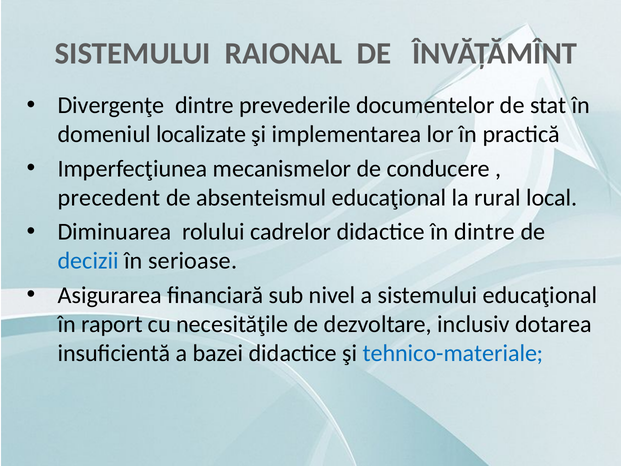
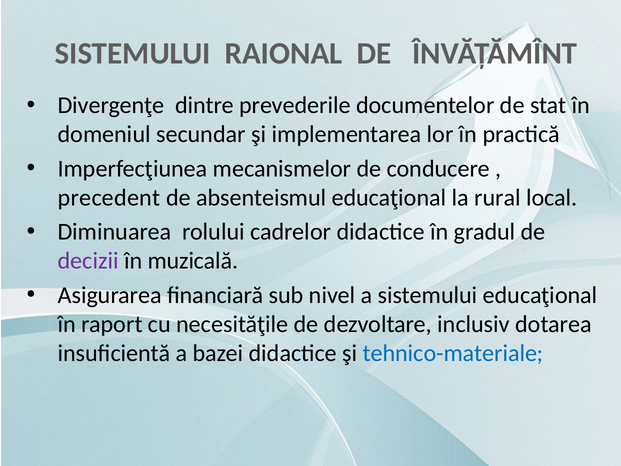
localizate: localizate -> secundar
în dintre: dintre -> gradul
decizii colour: blue -> purple
serioase: serioase -> muzicală
